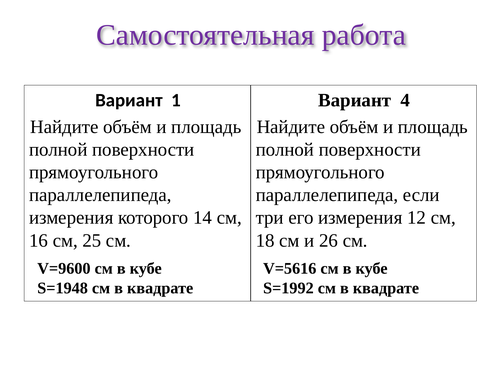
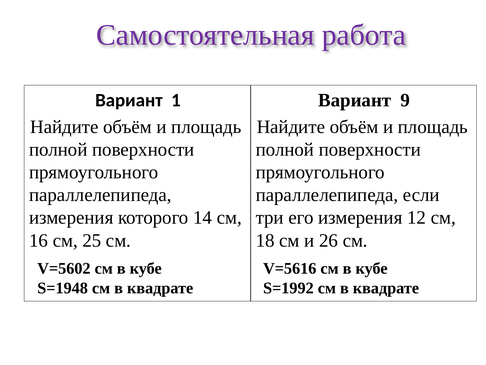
4: 4 -> 9
V=9600: V=9600 -> V=5602
